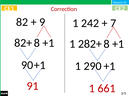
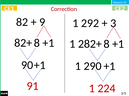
242: 242 -> 292
7: 7 -> 3
661: 661 -> 224
